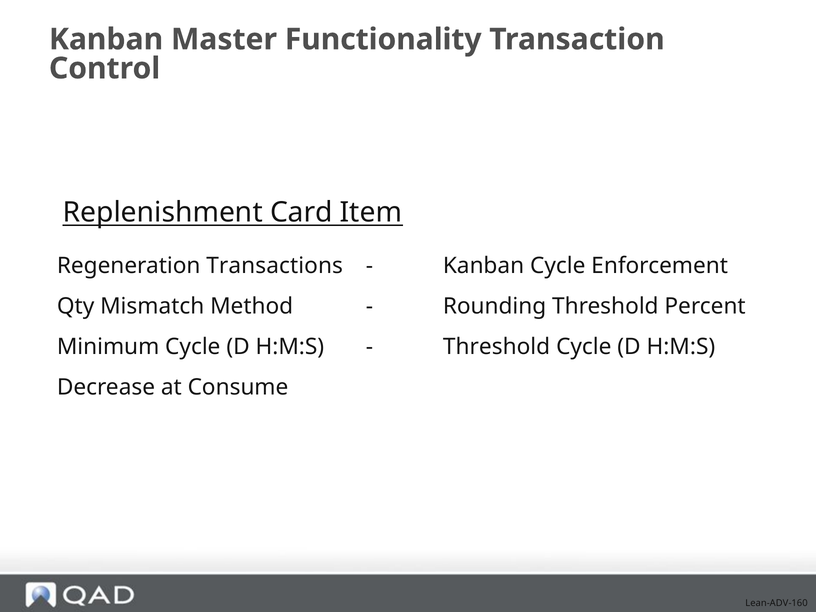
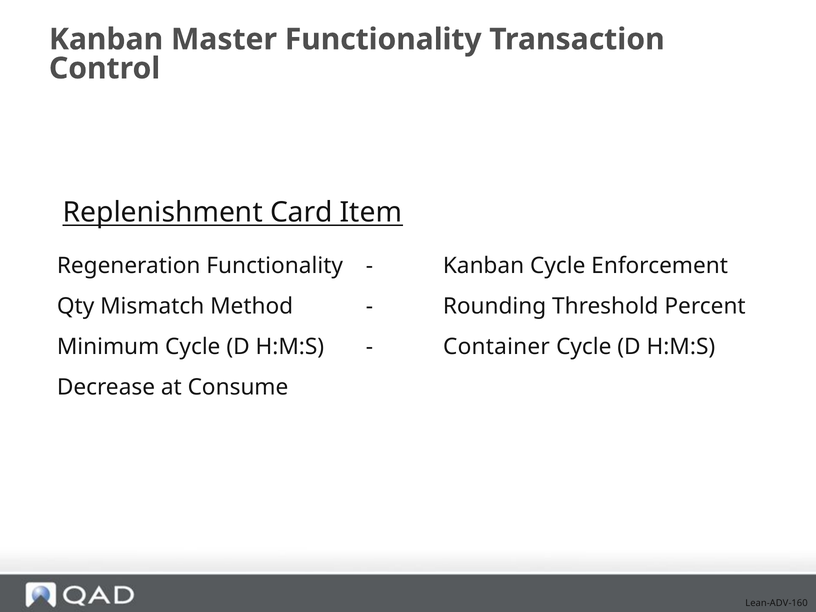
Regeneration Transactions: Transactions -> Functionality
Threshold at (497, 347): Threshold -> Container
